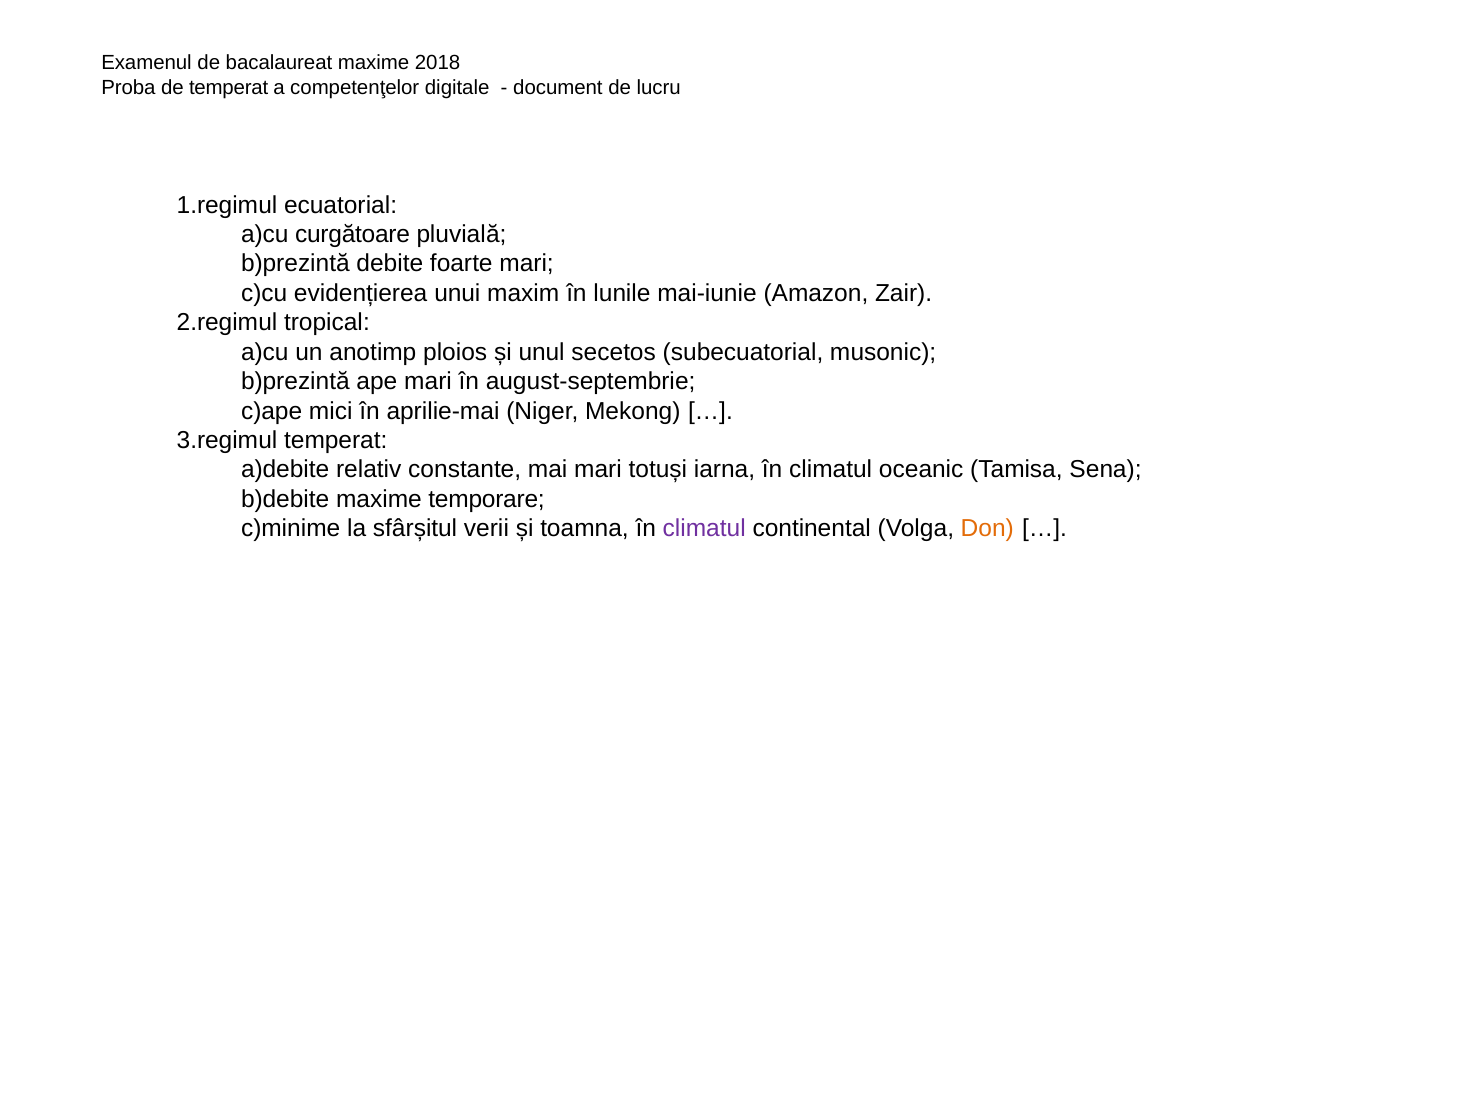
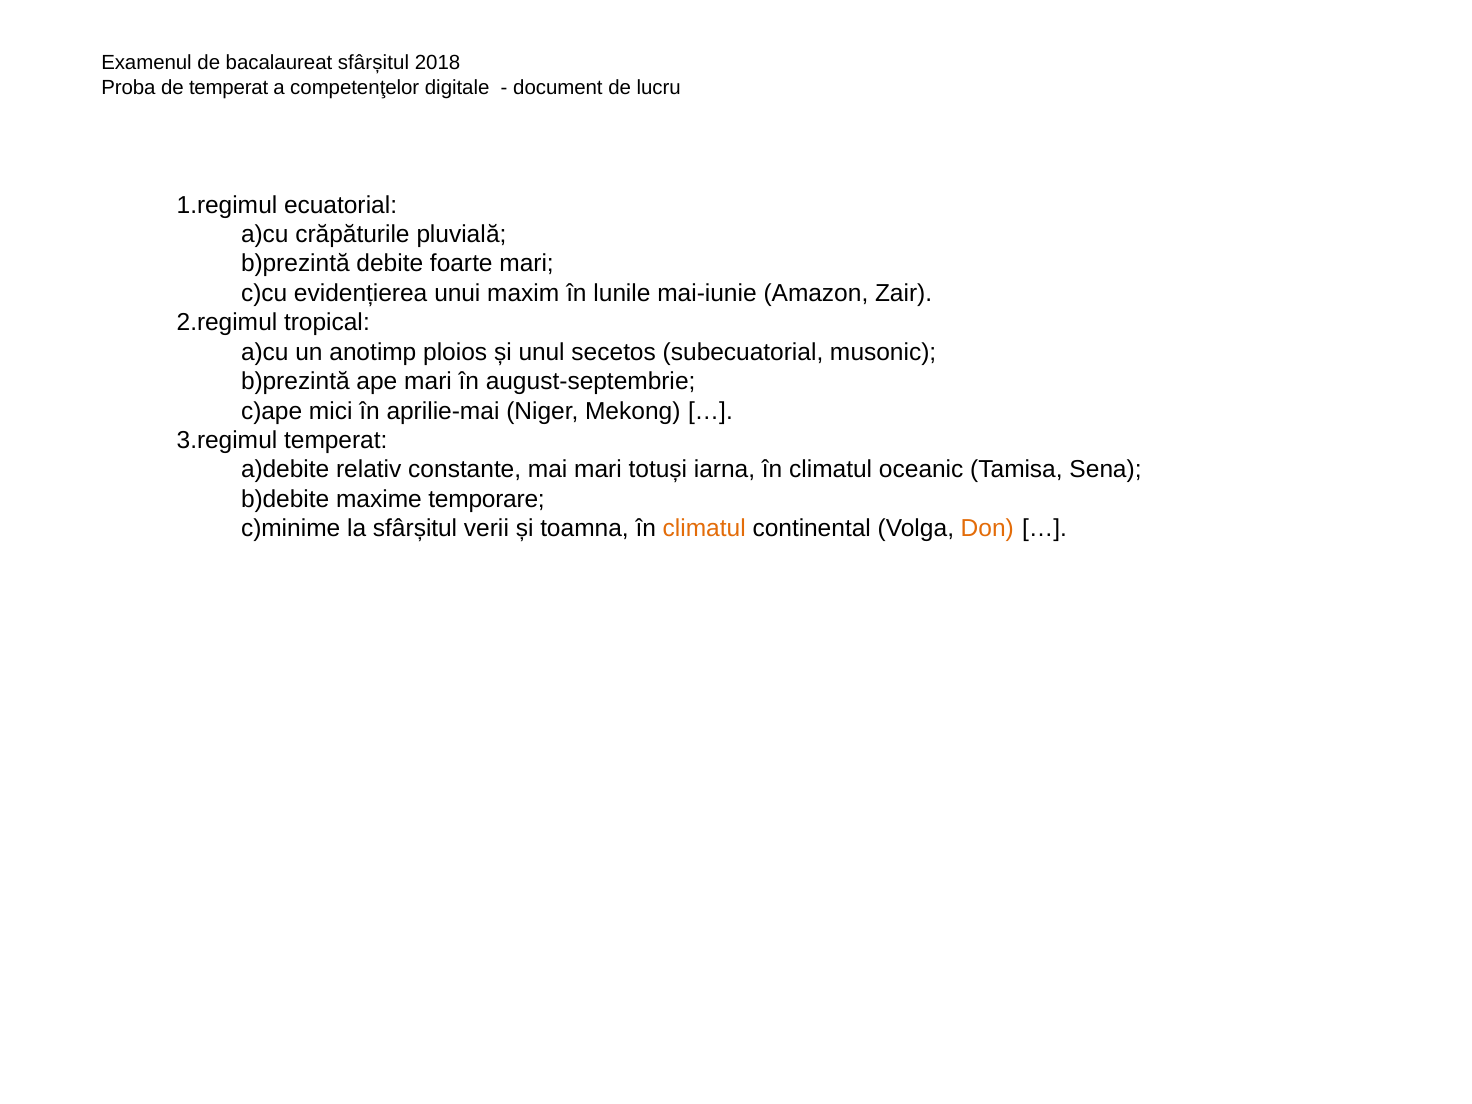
bacalaureat maxime: maxime -> sfârșitul
curgătoare: curgătoare -> crăpăturile
climatul at (704, 529) colour: purple -> orange
